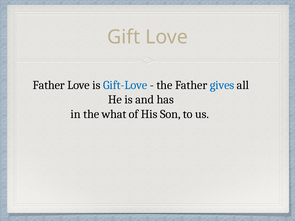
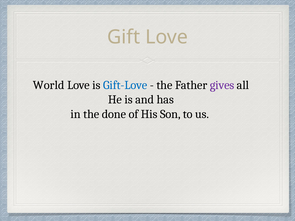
Father at (49, 85): Father -> World
gives colour: blue -> purple
what: what -> done
